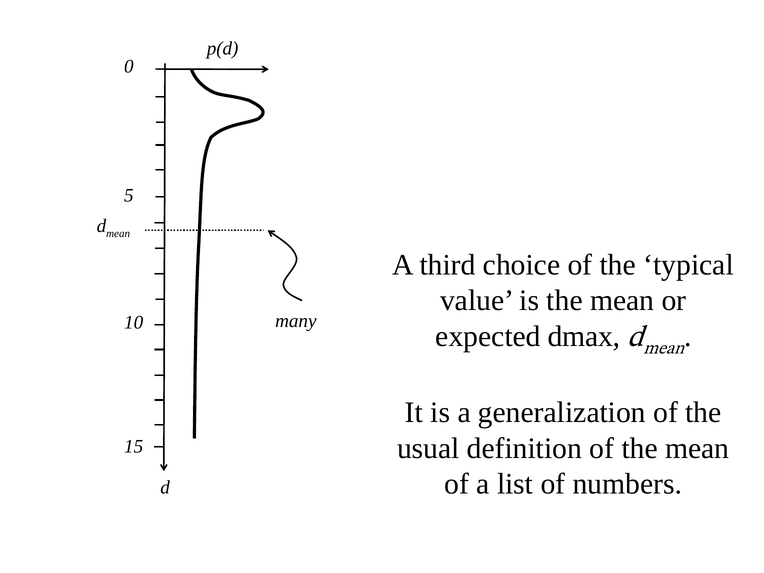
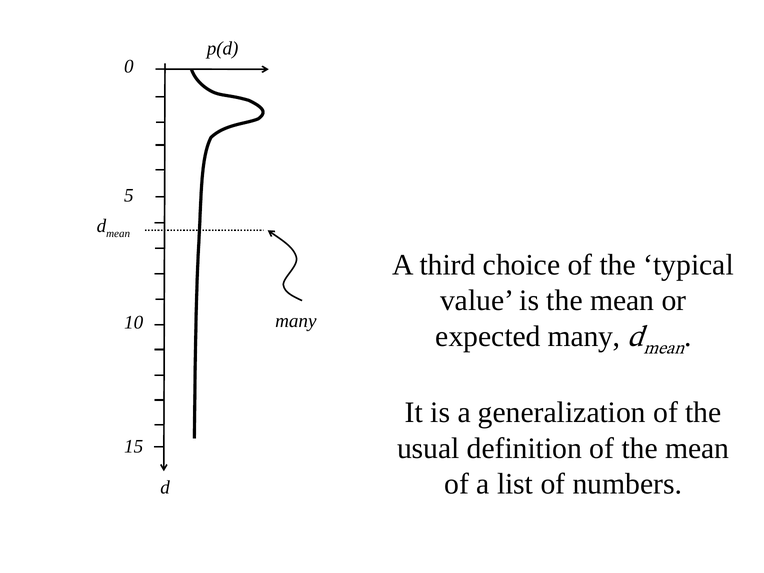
expected dmax: dmax -> many
